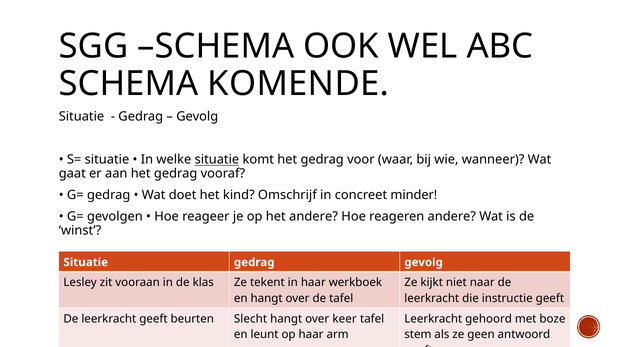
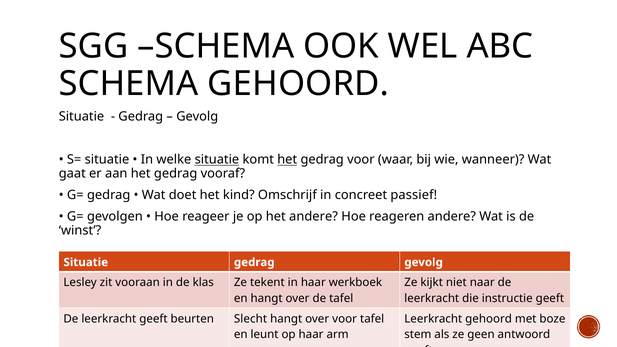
SCHEMA KOMENDE: KOMENDE -> GEHOORD
het at (287, 160) underline: none -> present
minder: minder -> passief
over keer: keer -> voor
